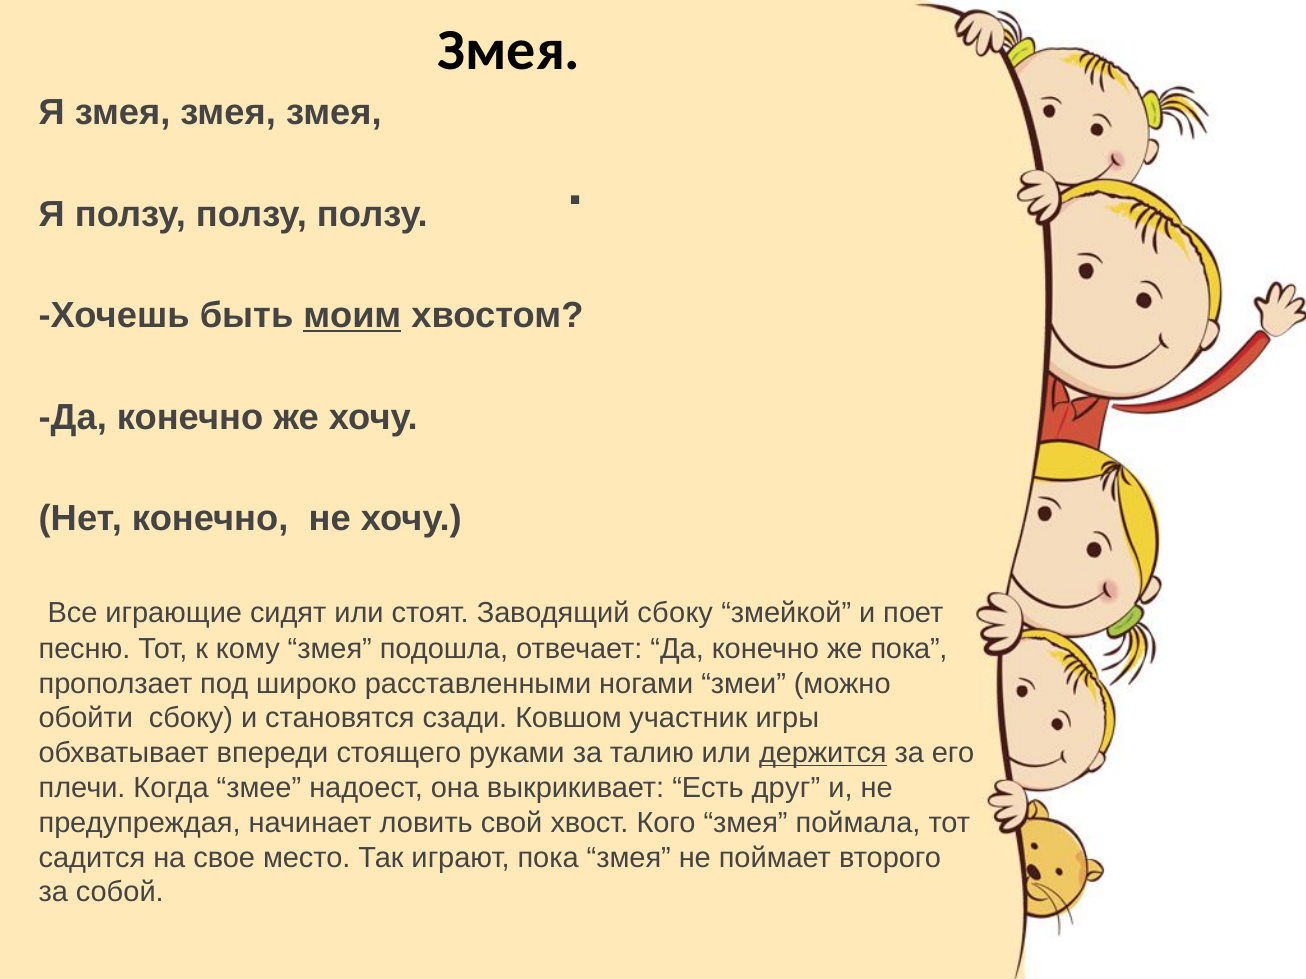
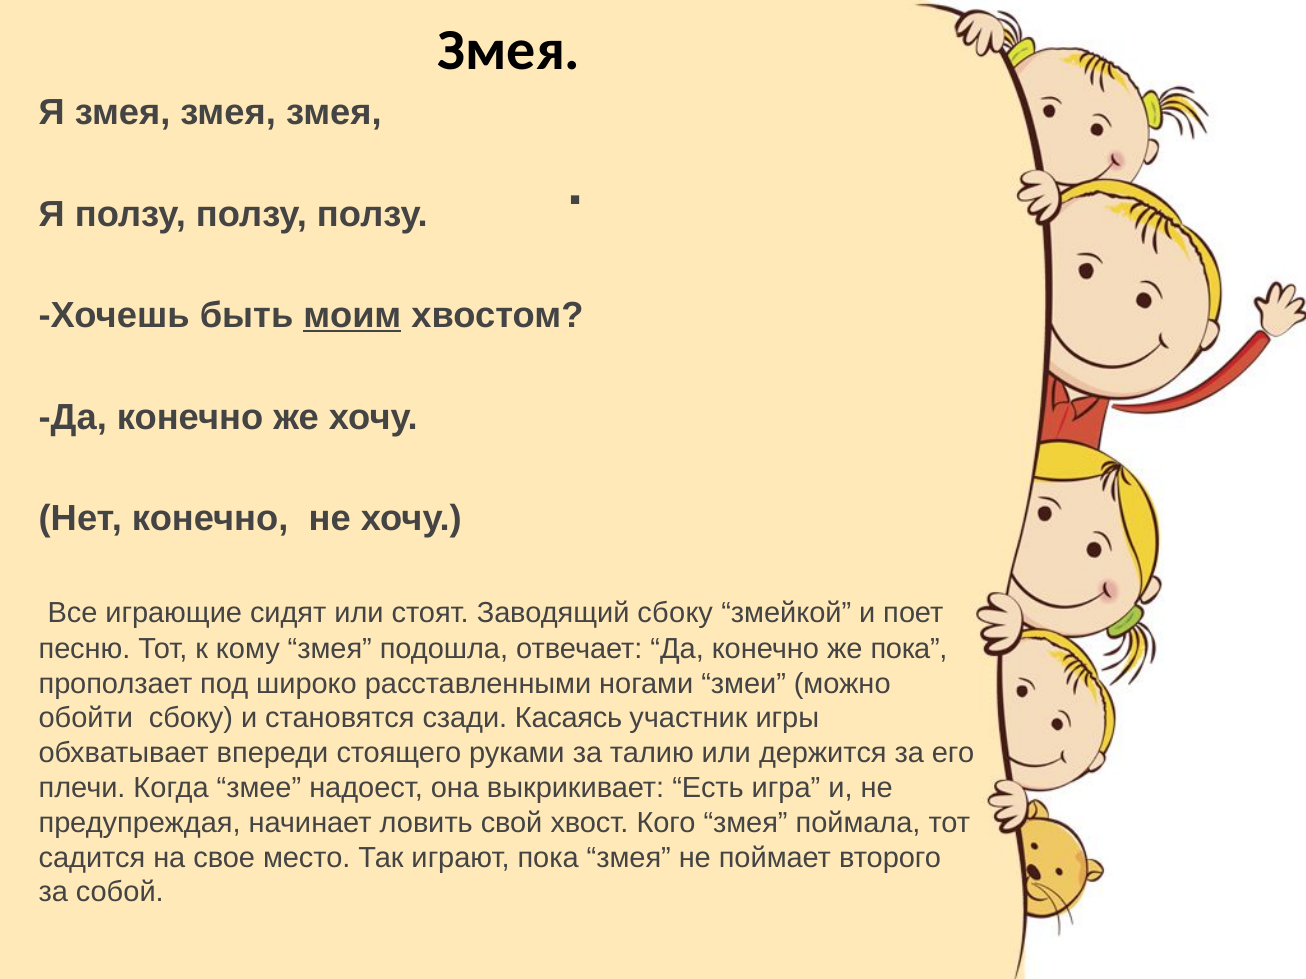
Ковшом: Ковшом -> Касаясь
держится underline: present -> none
друг: друг -> игра
